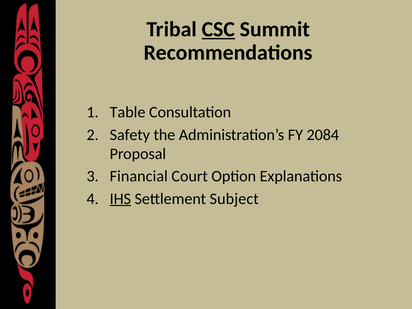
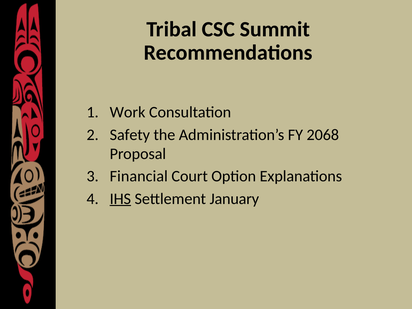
CSC underline: present -> none
Table: Table -> Work
2084: 2084 -> 2068
Subject: Subject -> January
